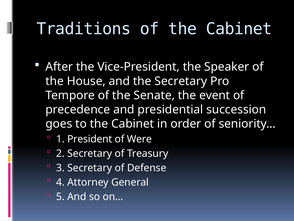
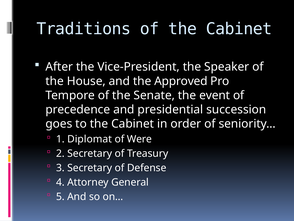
the Secretary: Secretary -> Approved
President: President -> Diplomat
